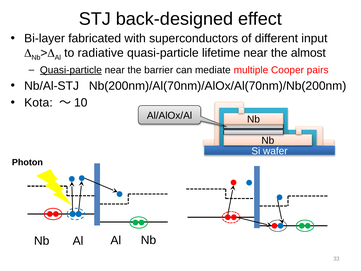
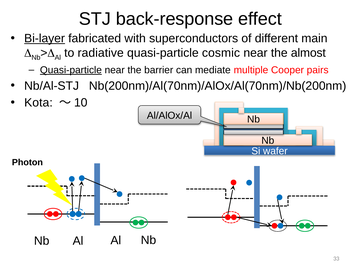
back-designed: back-designed -> back-response
Bi-layer underline: none -> present
input: input -> main
lifetime: lifetime -> cosmic
